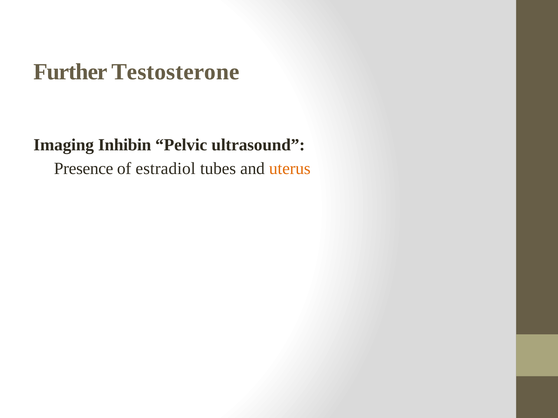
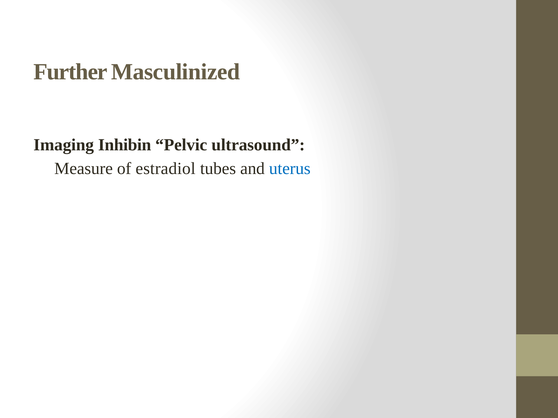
Testosterone: Testosterone -> Masculinized
Presence: Presence -> Measure
uterus colour: orange -> blue
